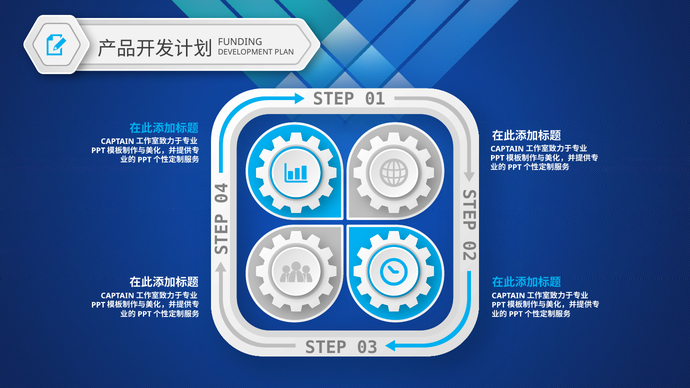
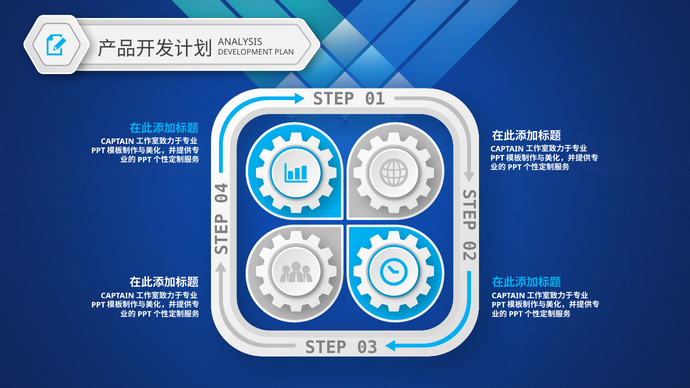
FUNDING: FUNDING -> ANALYSIS
